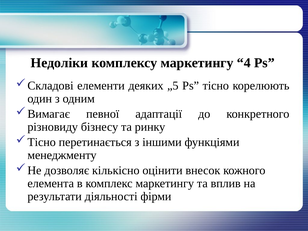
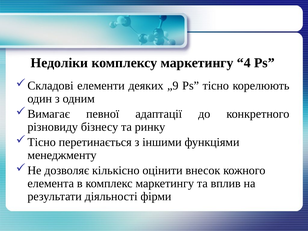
„5: „5 -> „9
